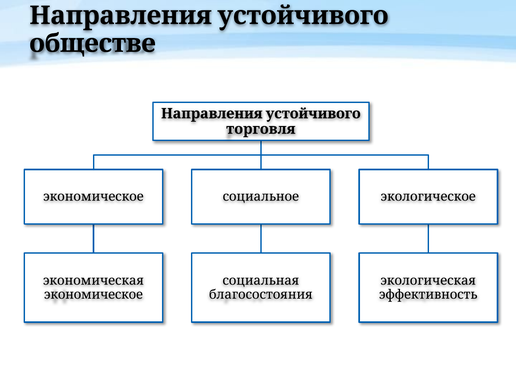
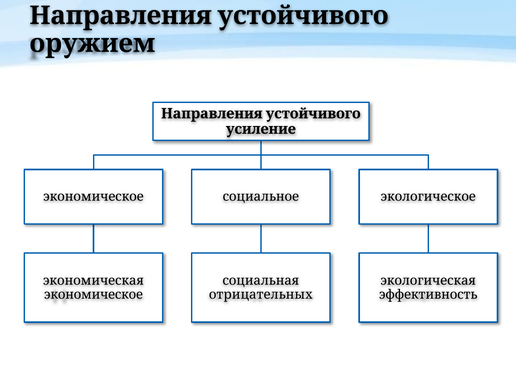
обществе: обществе -> оружием
торговля: торговля -> усиление
благосостояния: благосостояния -> отрицательных
